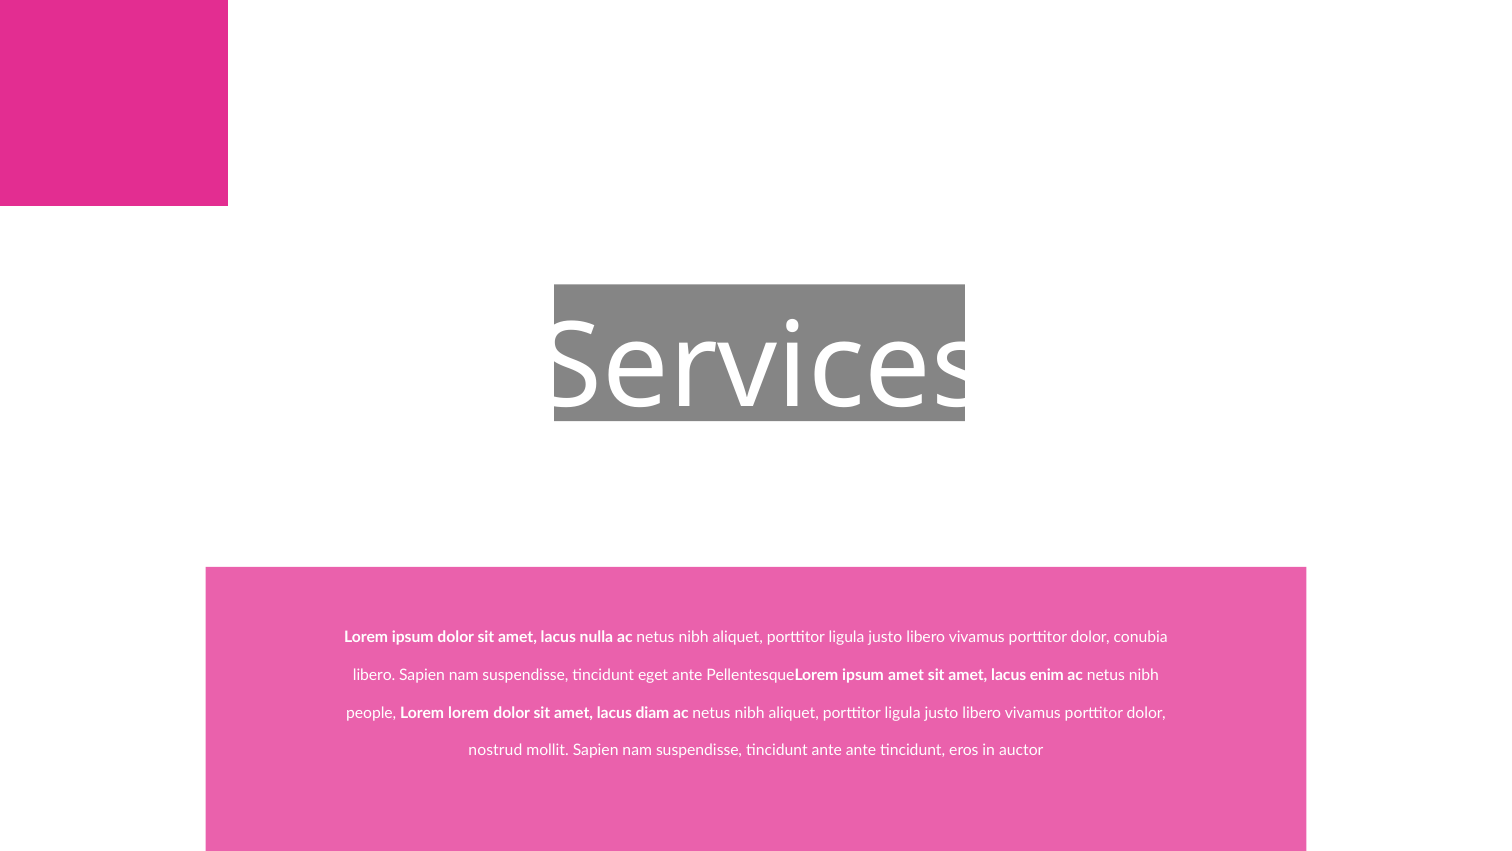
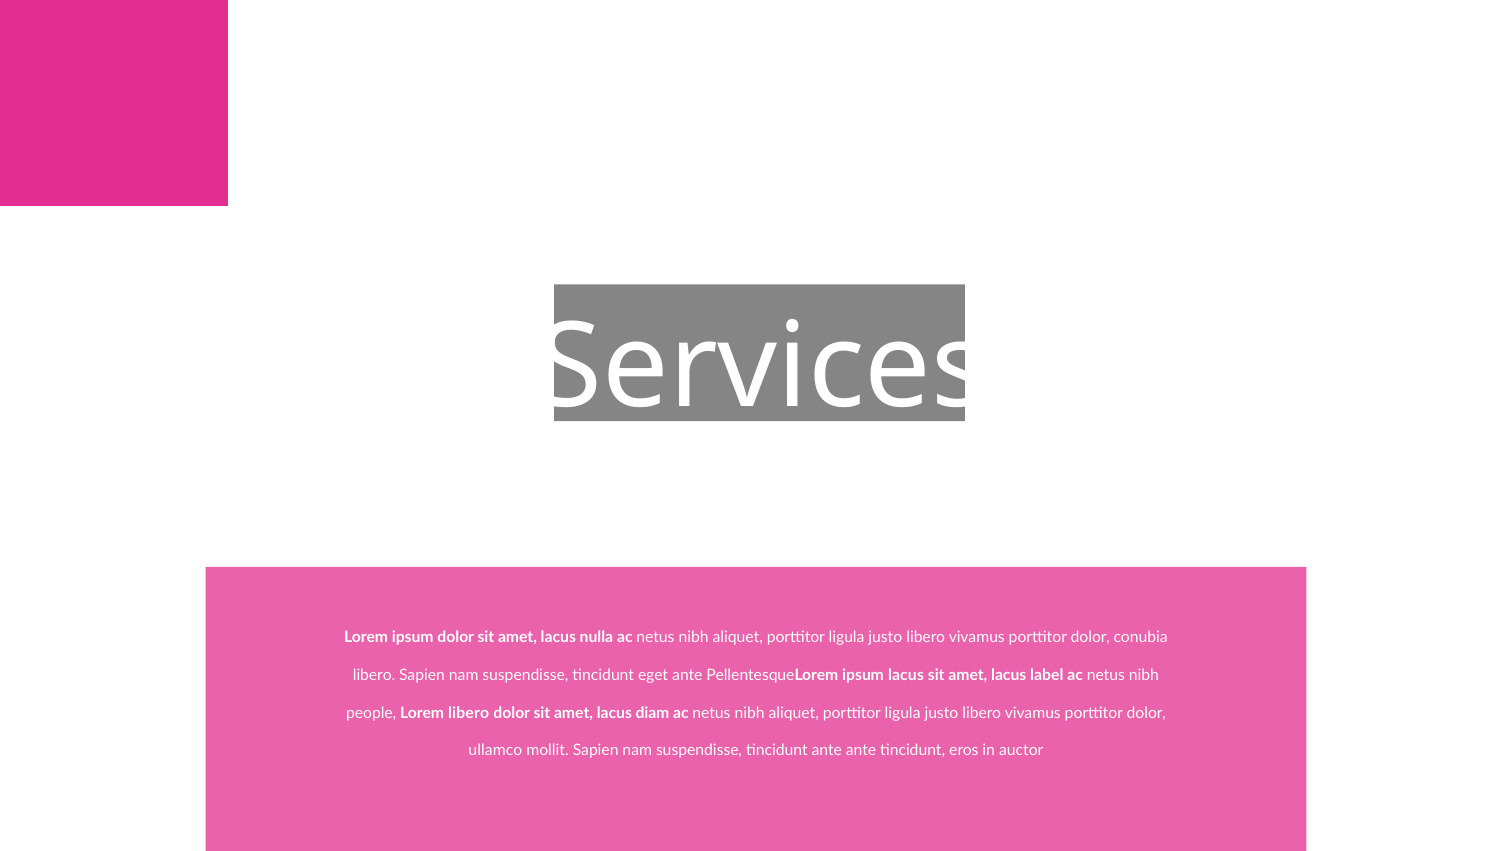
ipsum amet: amet -> lacus
enim: enim -> label
Lorem lorem: lorem -> libero
nostrud: nostrud -> ullamco
